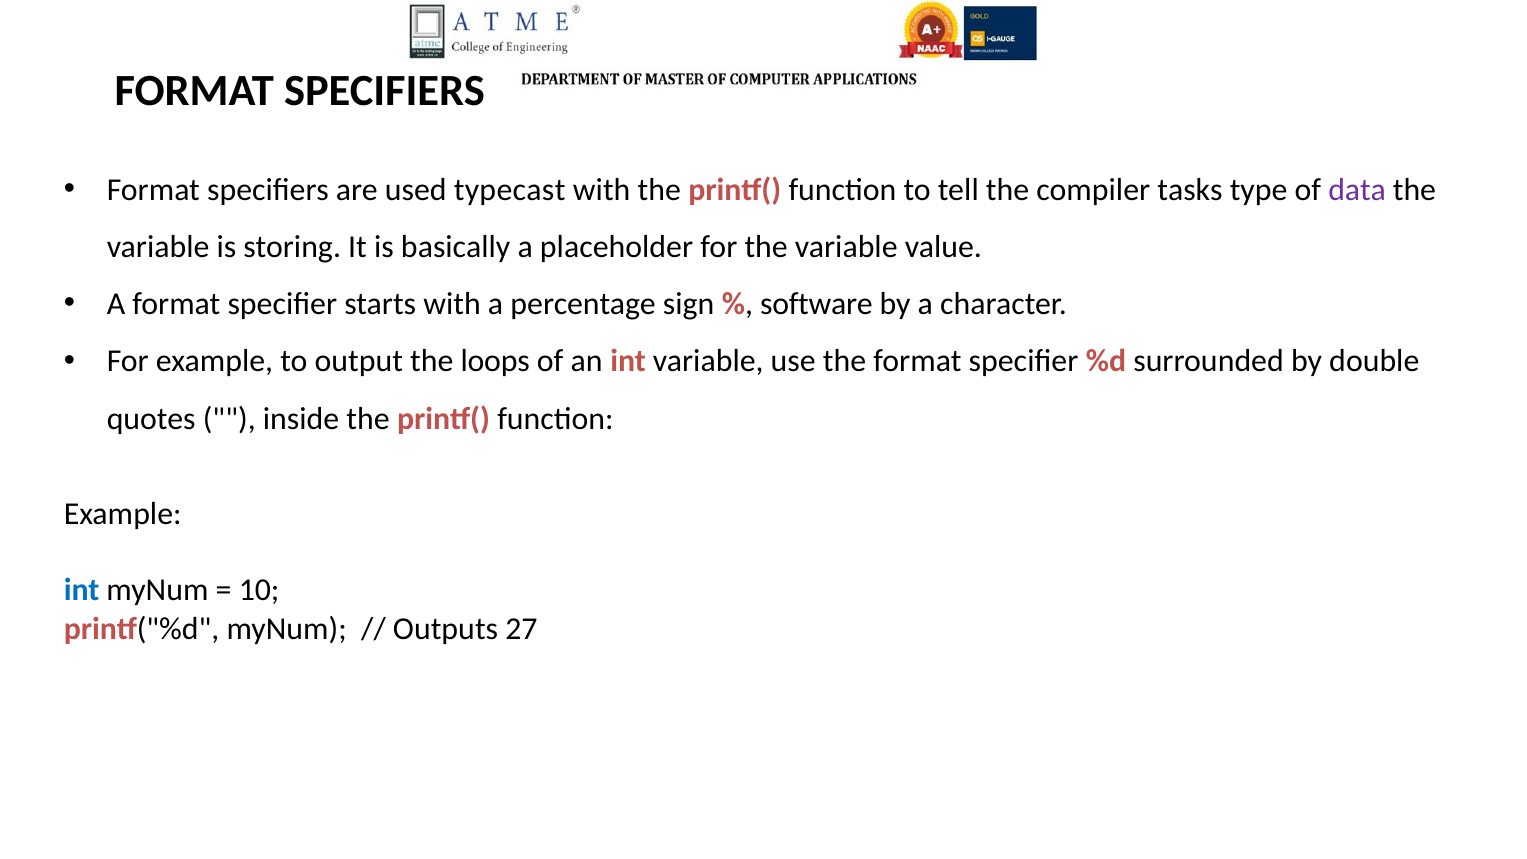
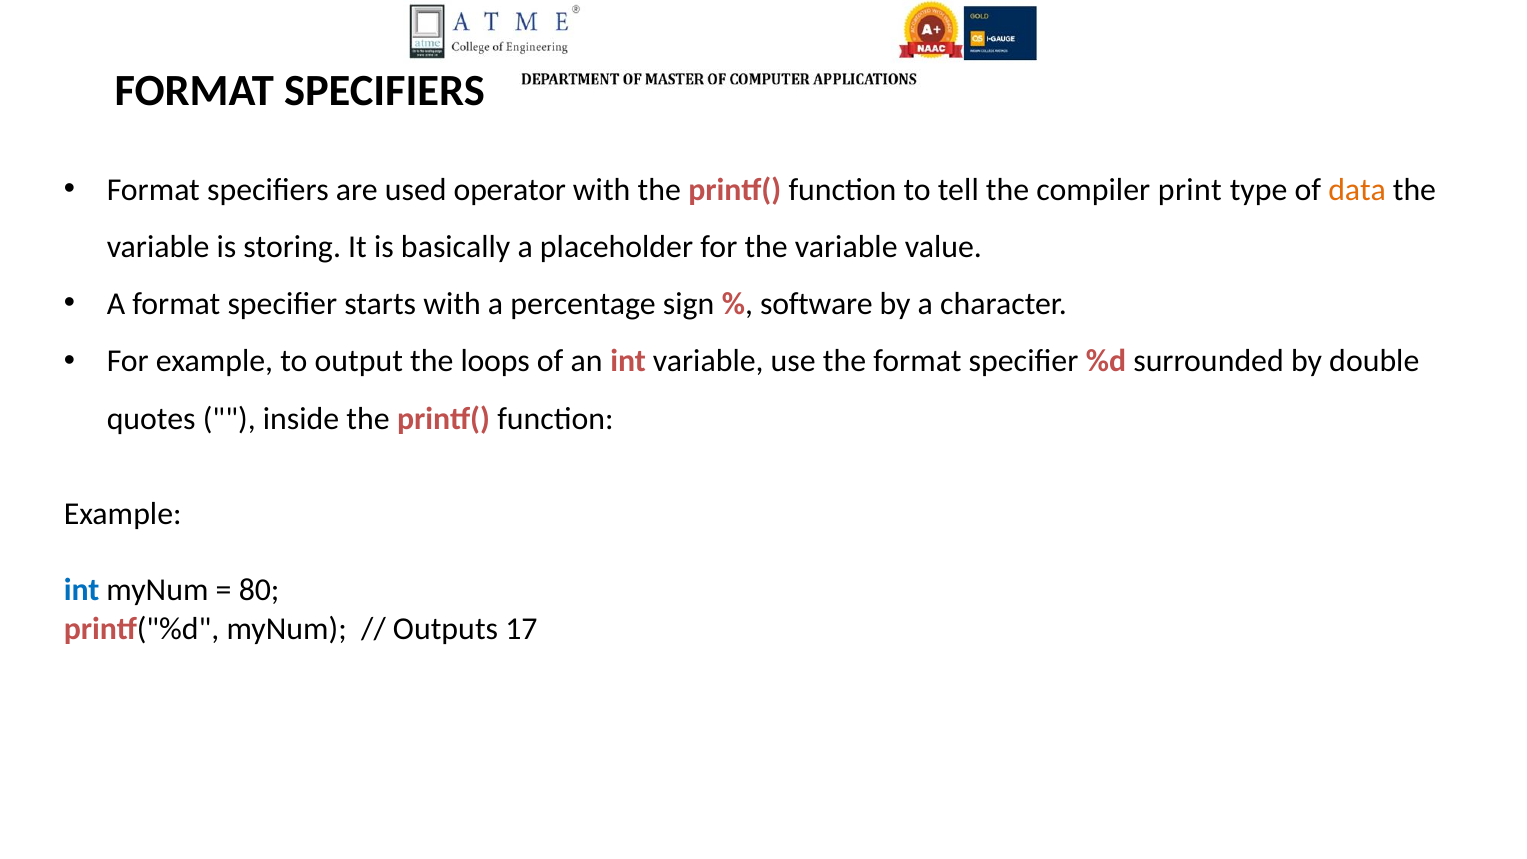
typecast: typecast -> operator
tasks: tasks -> print
data colour: purple -> orange
10: 10 -> 80
27: 27 -> 17
